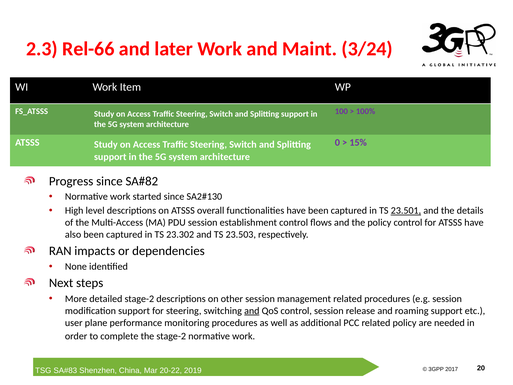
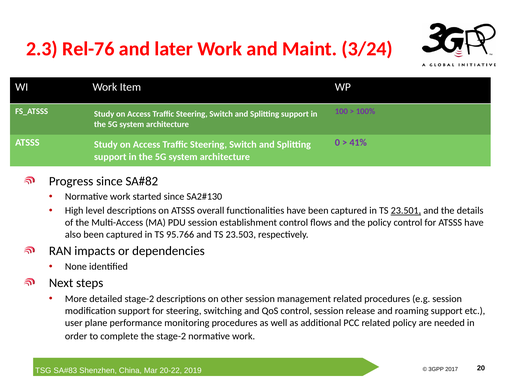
Rel-66: Rel-66 -> Rel-76
15%: 15% -> 41%
23.302: 23.302 -> 95.766
and at (252, 311) underline: present -> none
